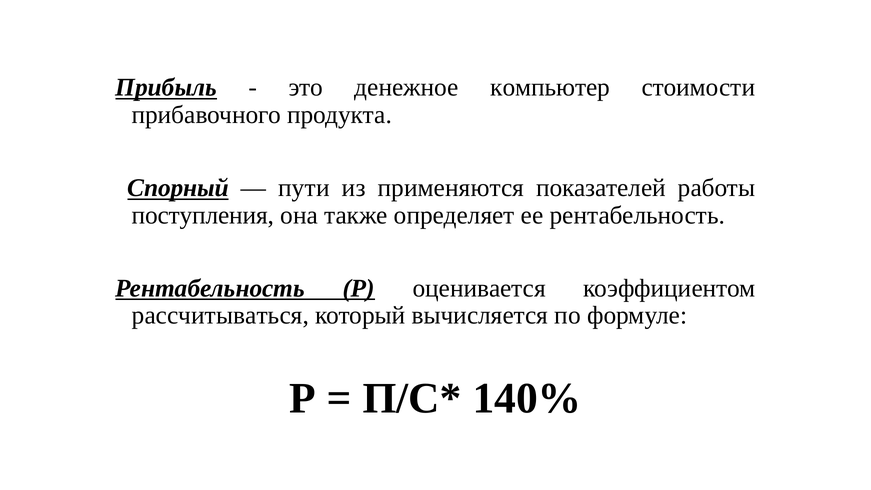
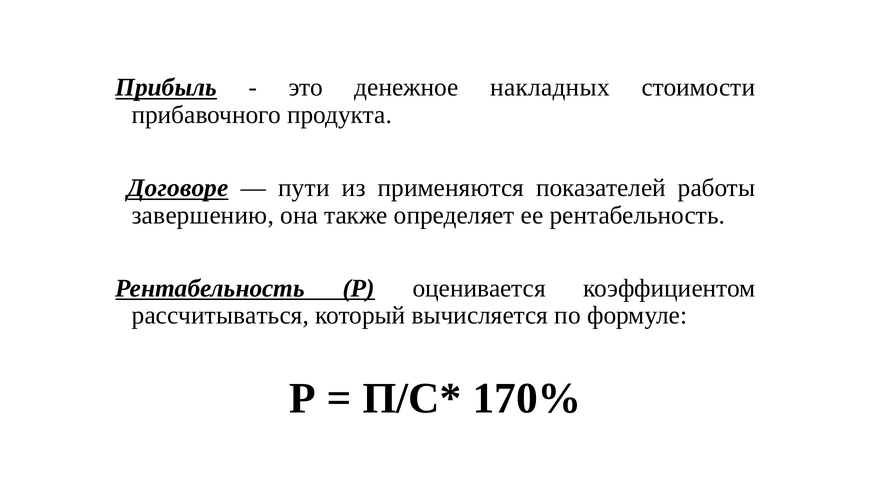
компьютер: компьютер -> накладных
Спорный: Спорный -> Договоре
поступления: поступления -> завершению
140%: 140% -> 170%
